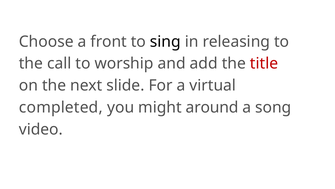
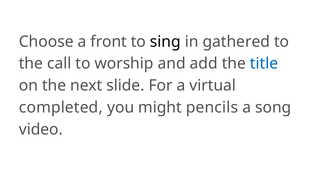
releasing: releasing -> gathered
title colour: red -> blue
around: around -> pencils
